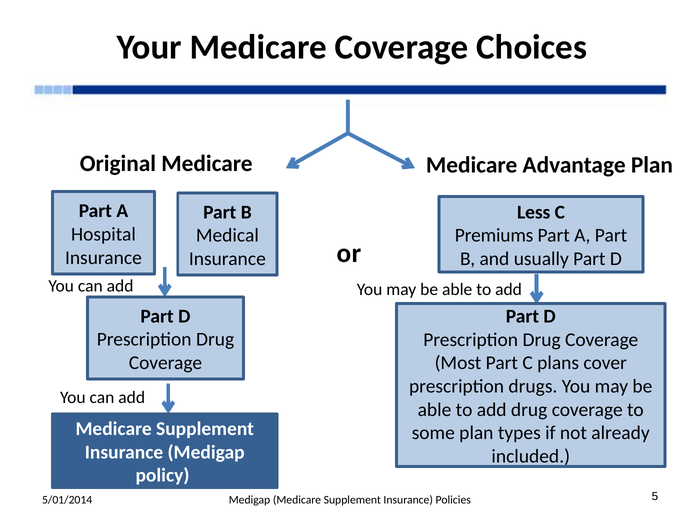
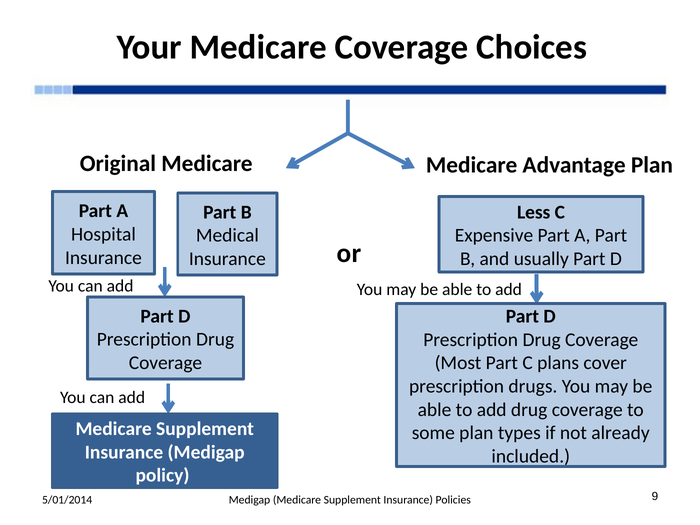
Premiums: Premiums -> Expensive
5: 5 -> 9
